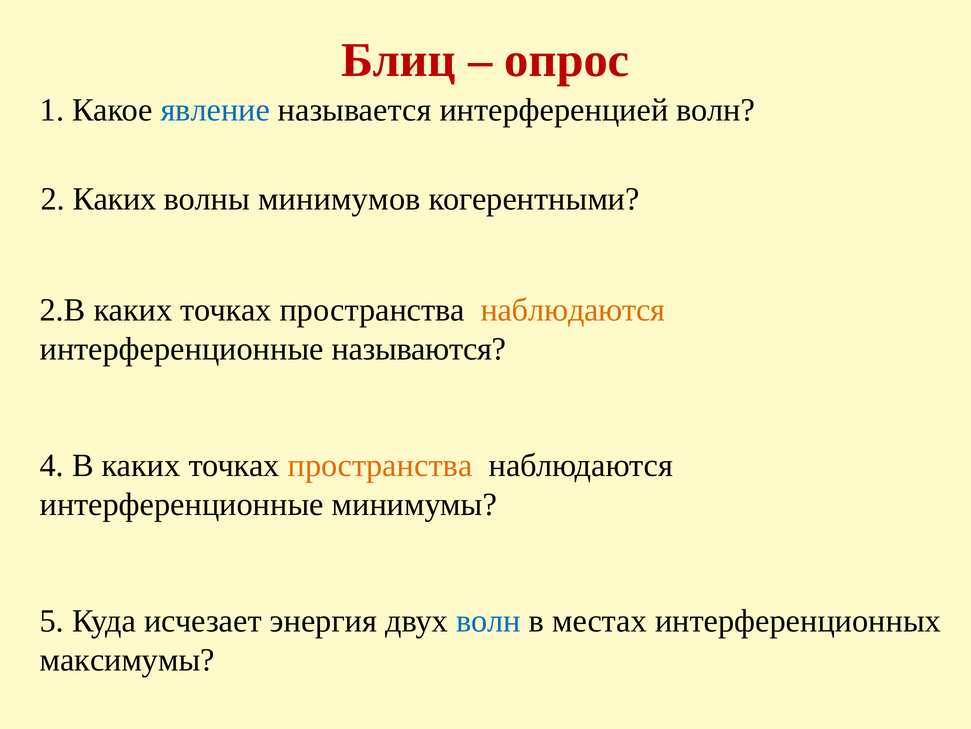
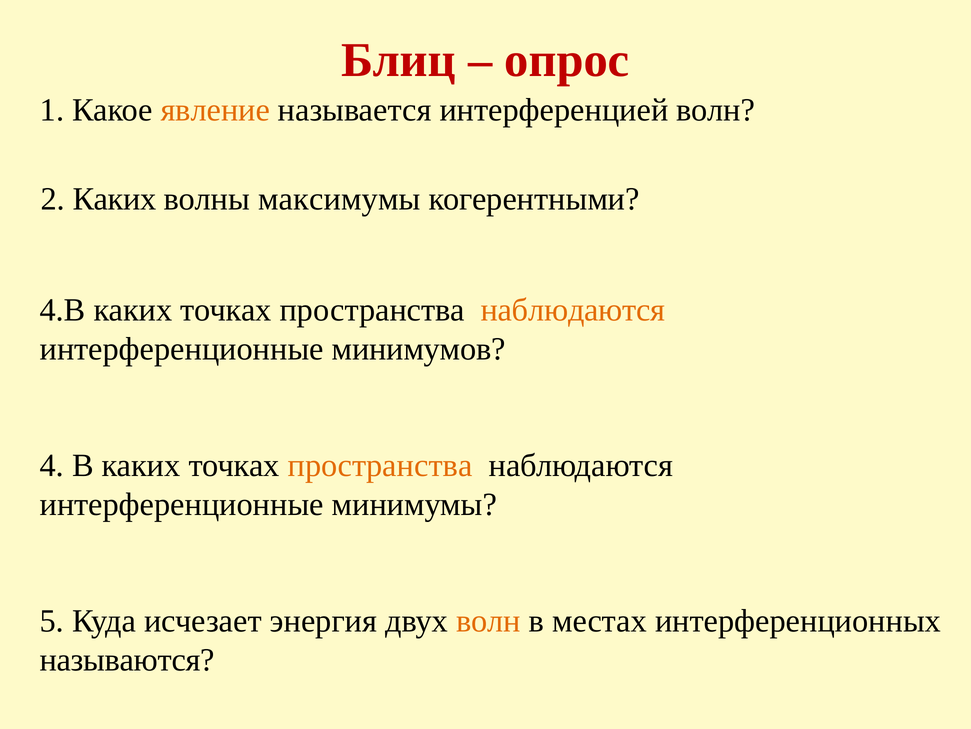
явление colour: blue -> orange
минимумов: минимумов -> максимумы
2.В: 2.В -> 4.В
называются: называются -> минимумов
волн at (489, 620) colour: blue -> orange
максимумы: максимумы -> называются
